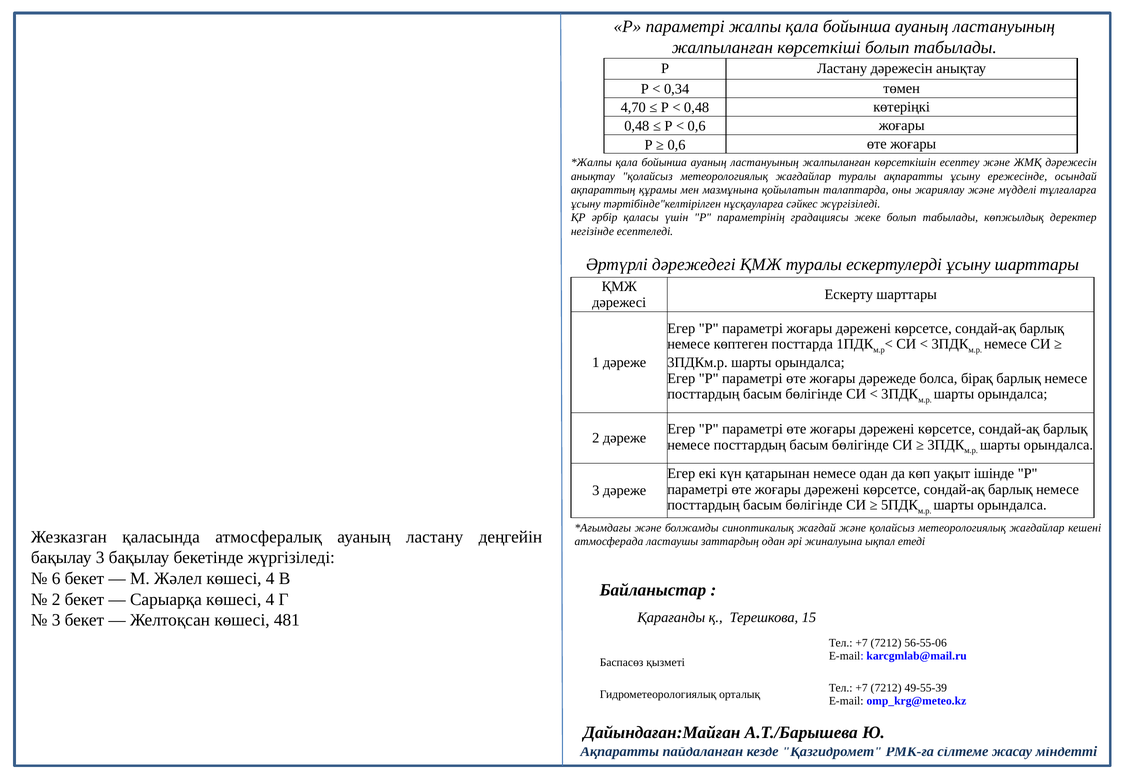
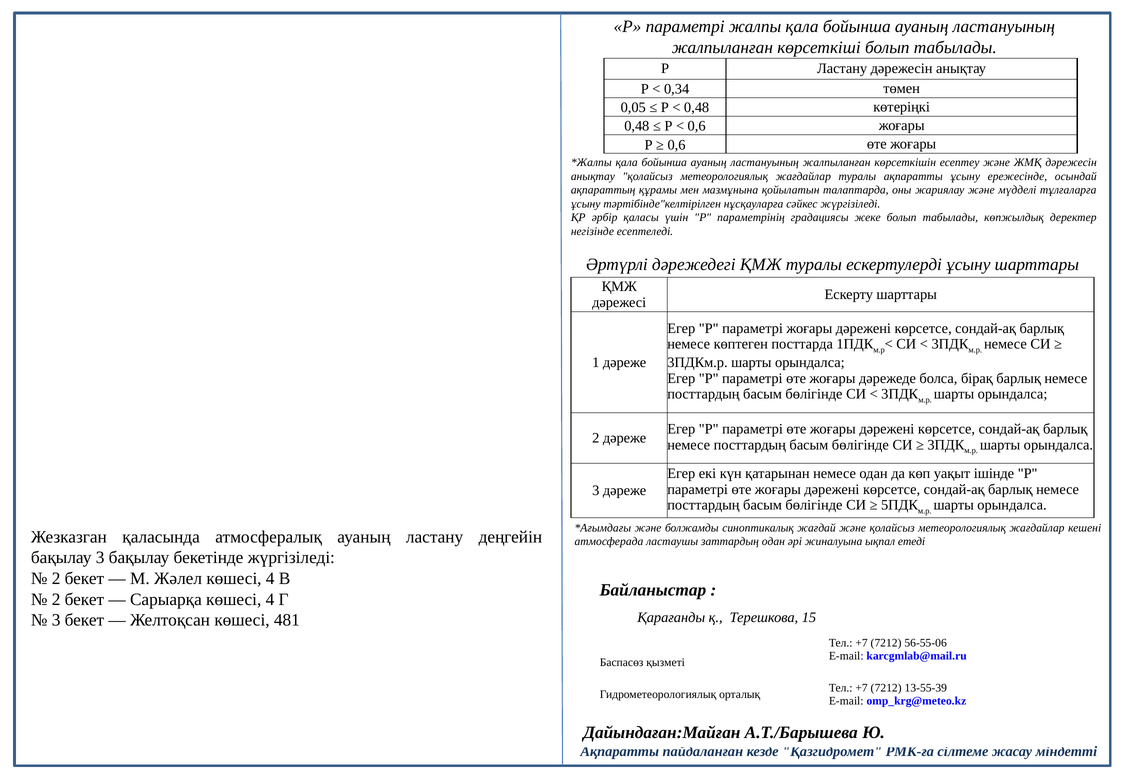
4,70: 4,70 -> 0,05
6 at (56, 578): 6 -> 2
49-55-39: 49-55-39 -> 13-55-39
